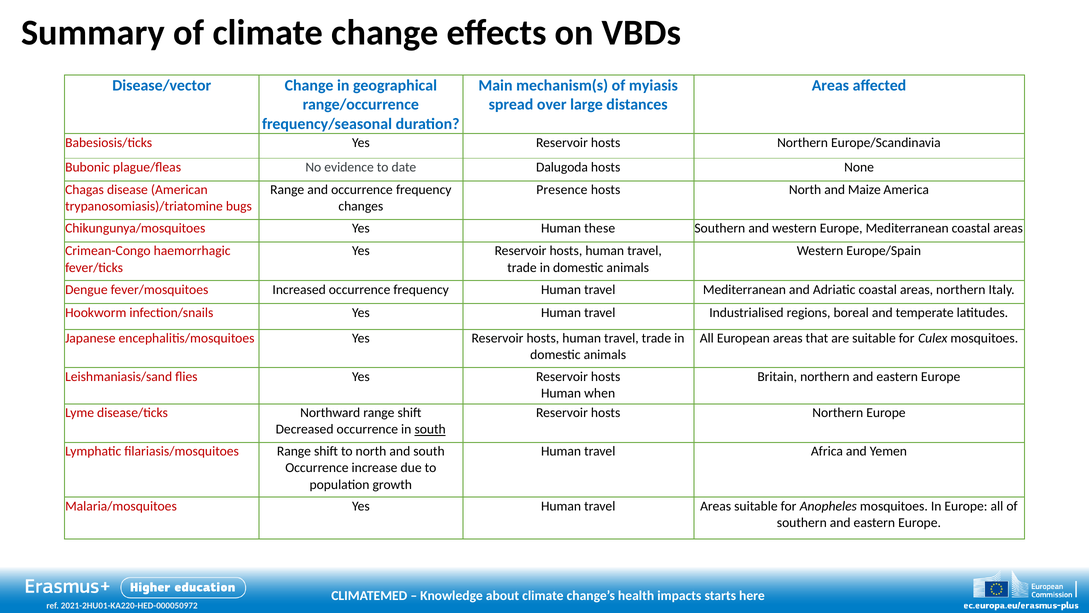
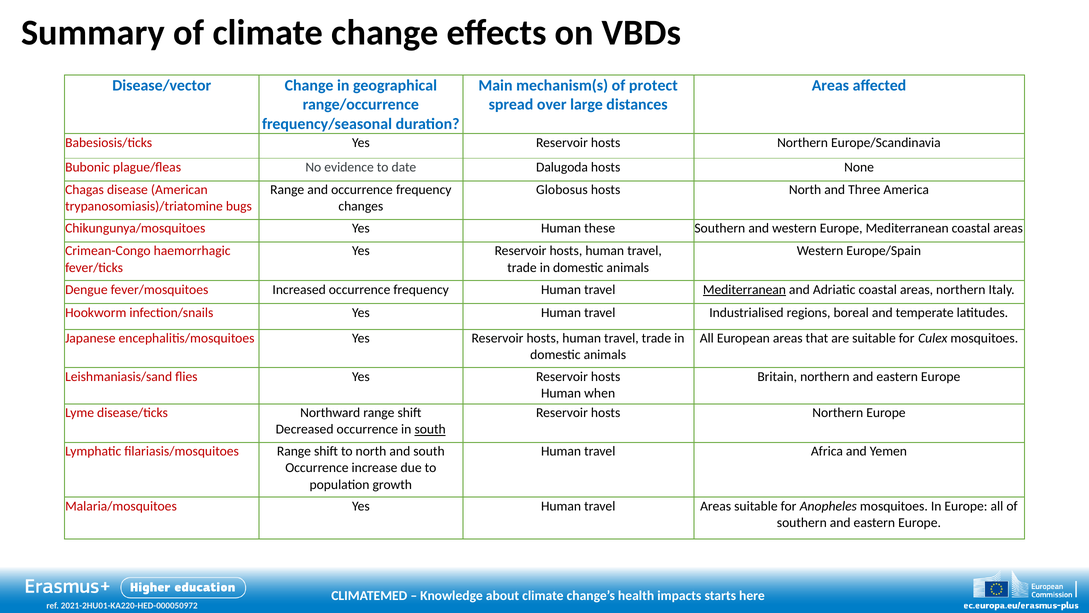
myiasis: myiasis -> protect
Presence: Presence -> Globosus
Maize: Maize -> Three
Mediterranean at (744, 289) underline: none -> present
